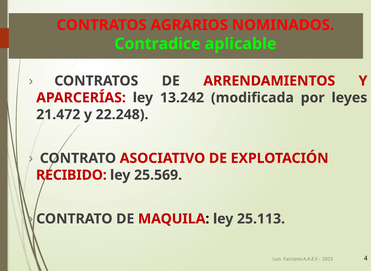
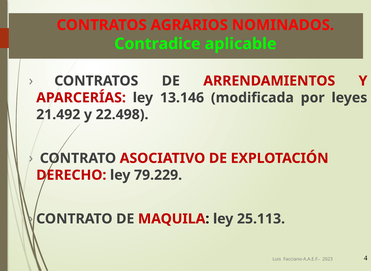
13.242: 13.242 -> 13.146
21.472: 21.472 -> 21.492
22.248: 22.248 -> 22.498
RECIBIDO: RECIBIDO -> DERECHO
25.569: 25.569 -> 79.229
